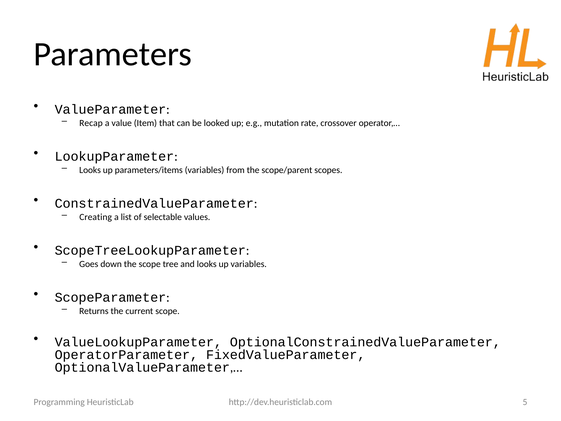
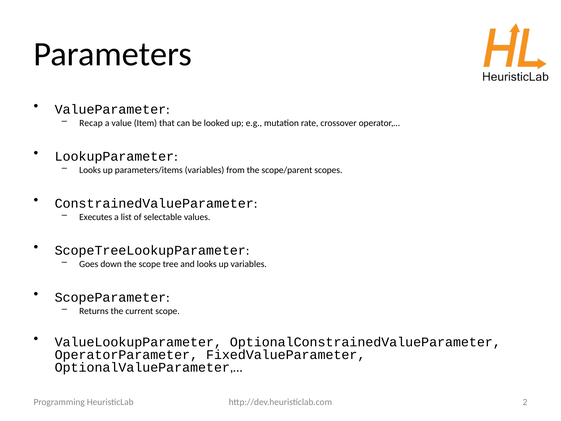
Creating: Creating -> Executes
5: 5 -> 2
